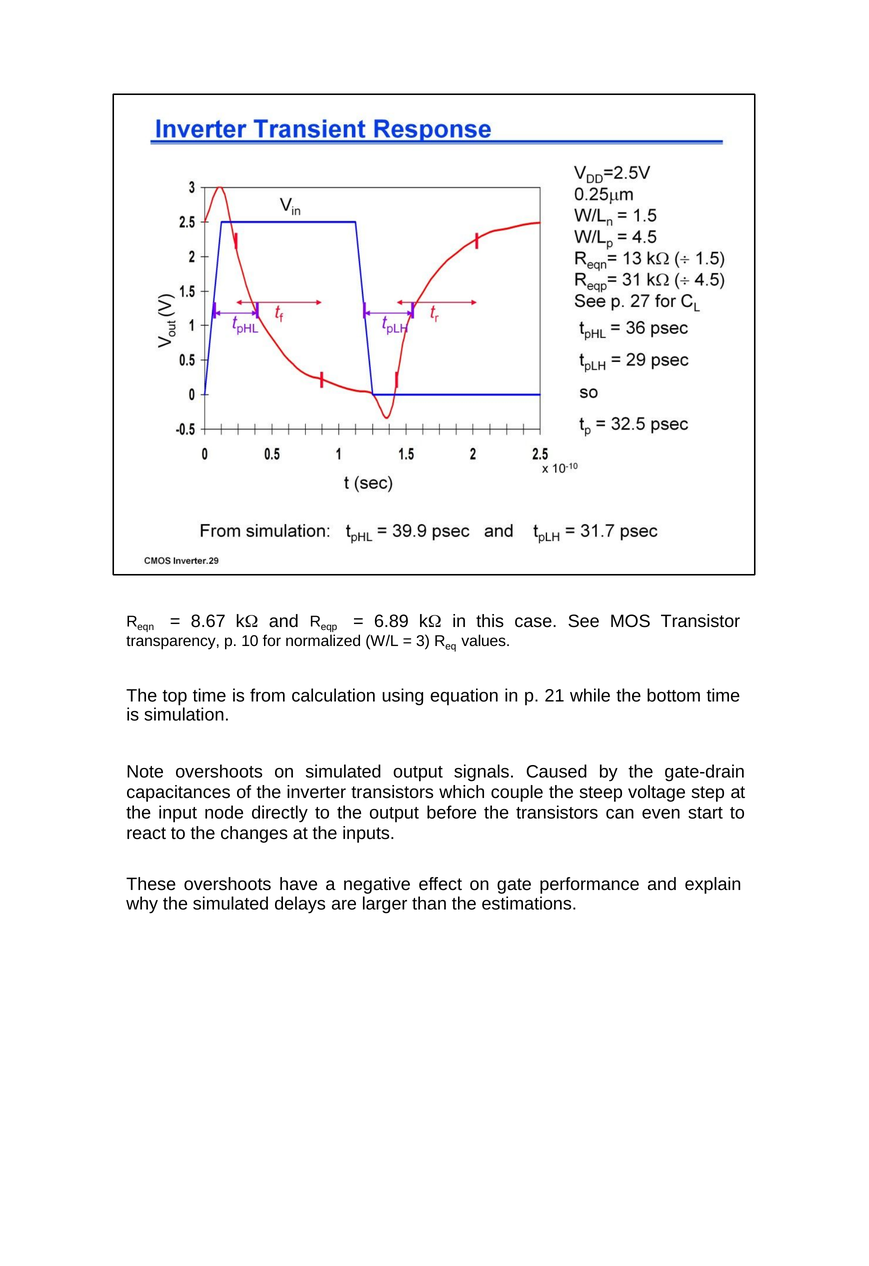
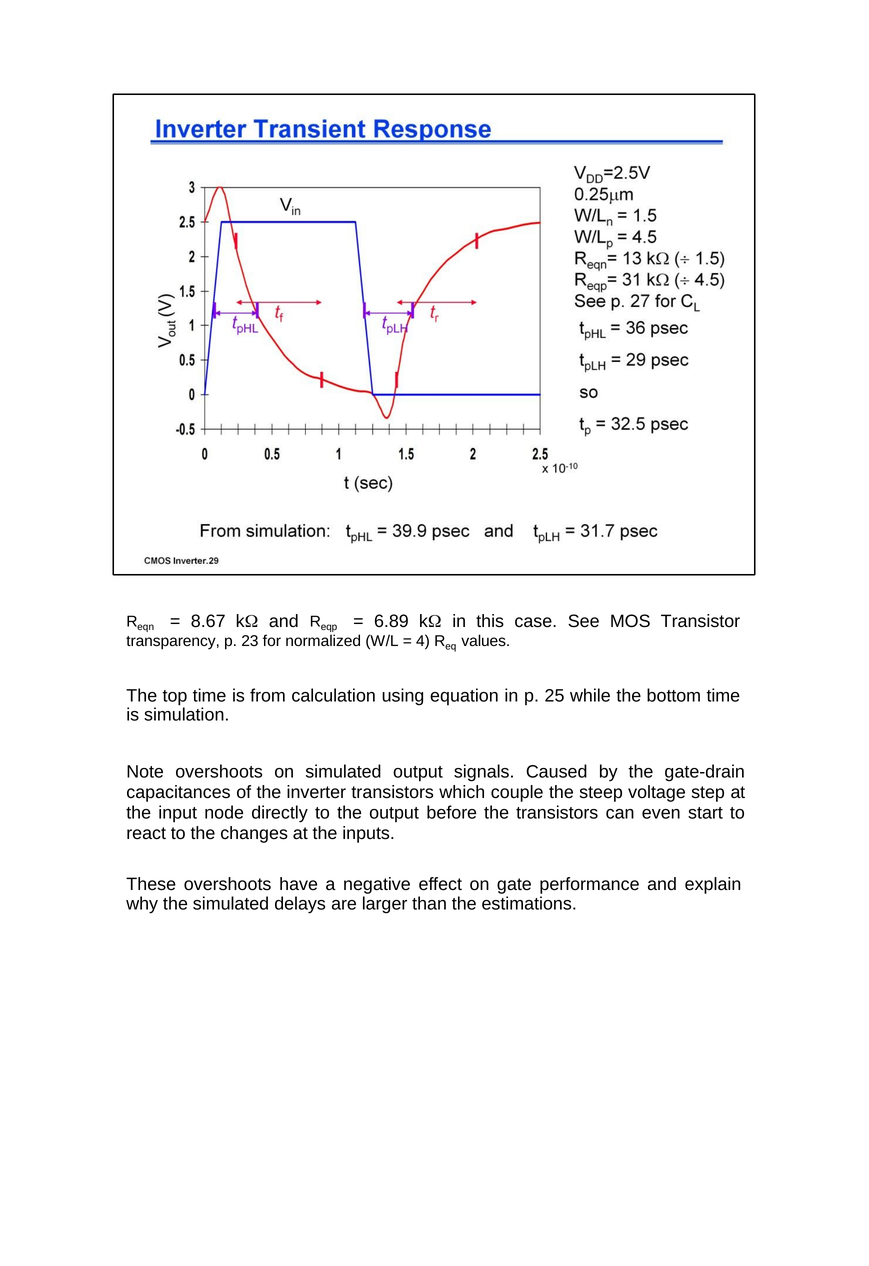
10: 10 -> 23
3: 3 -> 4
21: 21 -> 25
